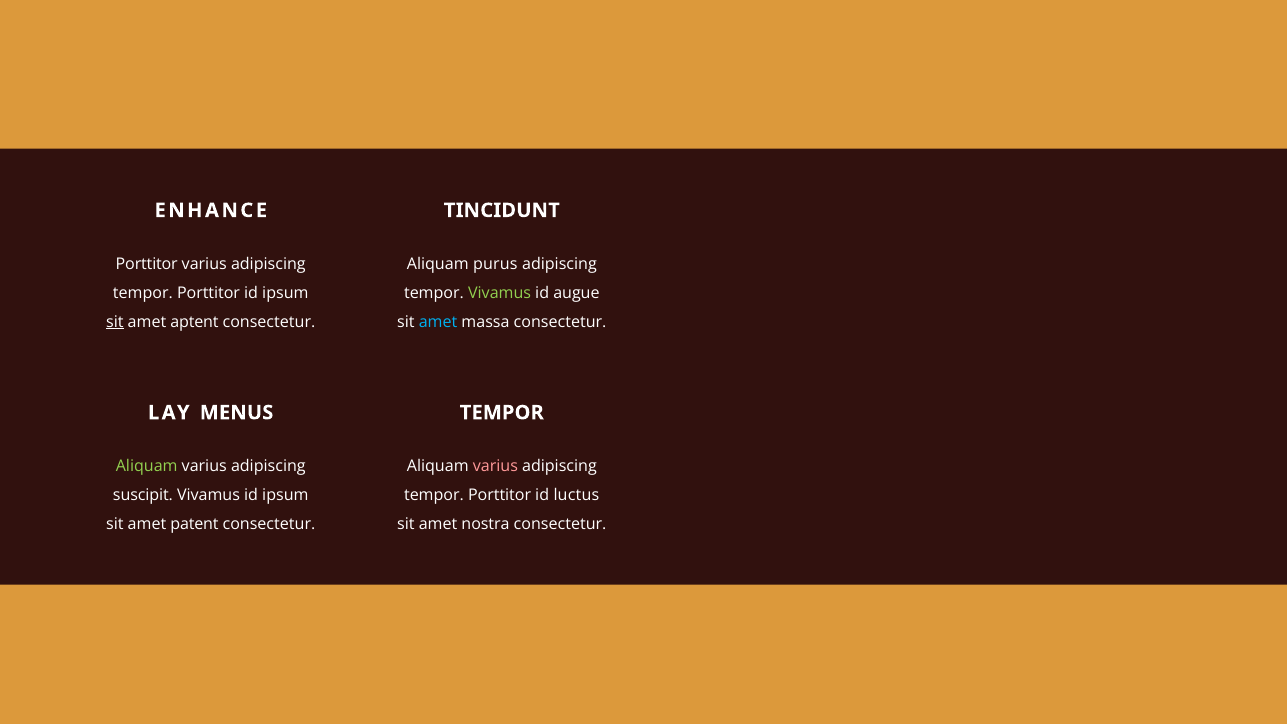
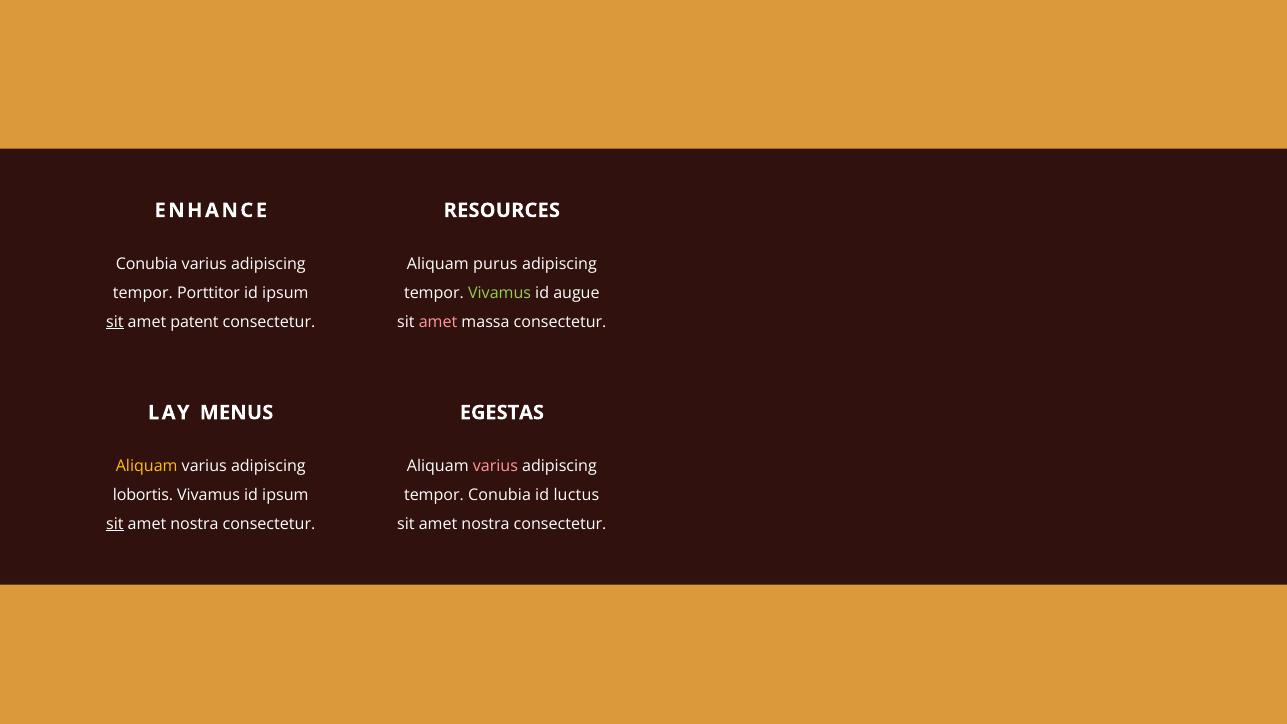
TINCIDUNT: TINCIDUNT -> RESOURCES
Porttitor at (147, 264): Porttitor -> Conubia
aptent: aptent -> patent
amet at (438, 322) colour: light blue -> pink
TEMPOR at (502, 413): TEMPOR -> EGESTAS
Aliquam at (147, 466) colour: light green -> yellow
suscipit: suscipit -> lobortis
Porttitor at (500, 495): Porttitor -> Conubia
sit at (115, 524) underline: none -> present
patent at (194, 524): patent -> nostra
